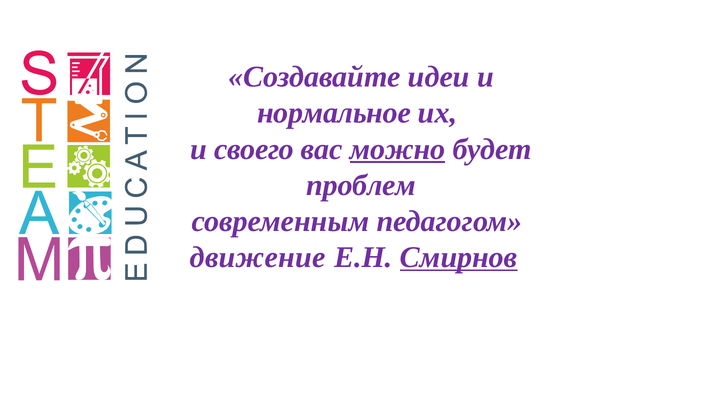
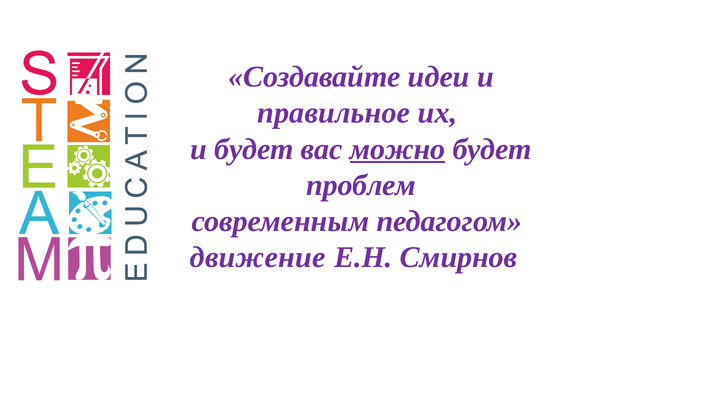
нормальное: нормальное -> правильное
и своего: своего -> будет
Смирнов underline: present -> none
